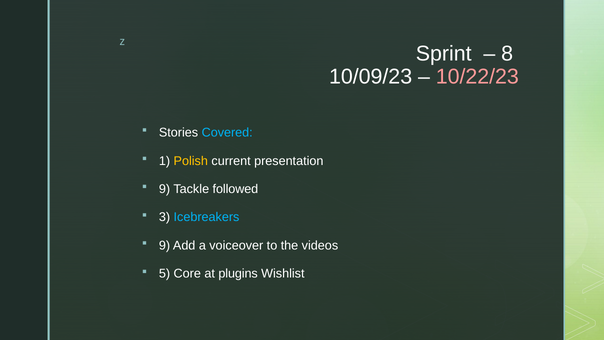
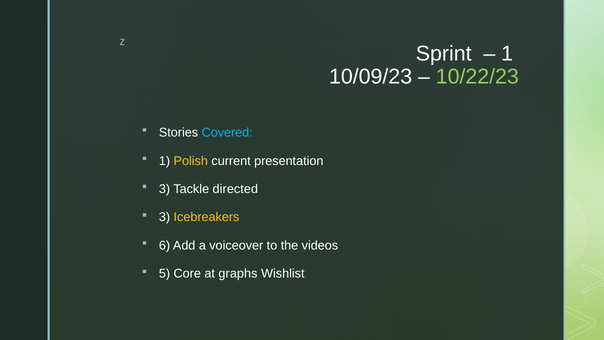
8 at (507, 54): 8 -> 1
10/22/23 colour: pink -> light green
9 at (165, 189): 9 -> 3
followed: followed -> directed
Icebreakers colour: light blue -> yellow
9 at (165, 245): 9 -> 6
plugins: plugins -> graphs
